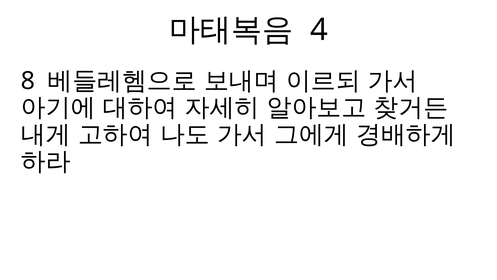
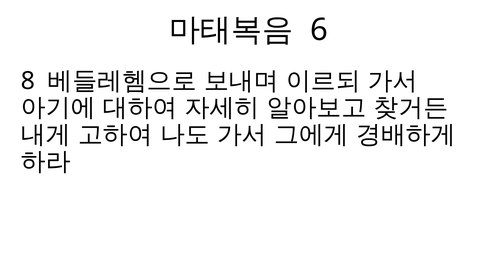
4: 4 -> 6
